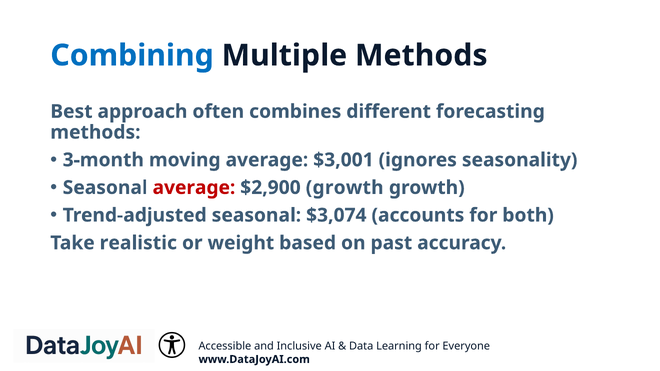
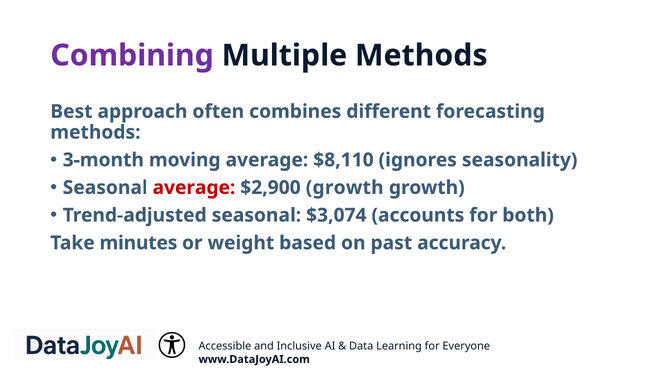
Combining colour: blue -> purple
$3,001: $3,001 -> $8,110
realistic: realistic -> minutes
